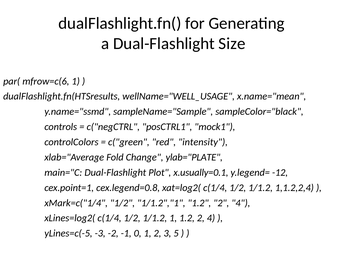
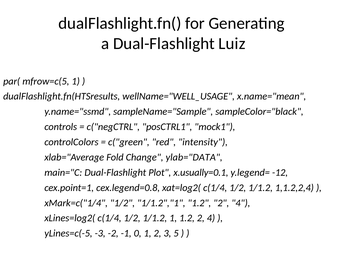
Size: Size -> Luiz
mfrow=c(6: mfrow=c(6 -> mfrow=c(5
ylab="PLATE: ylab="PLATE -> ylab="DATA
